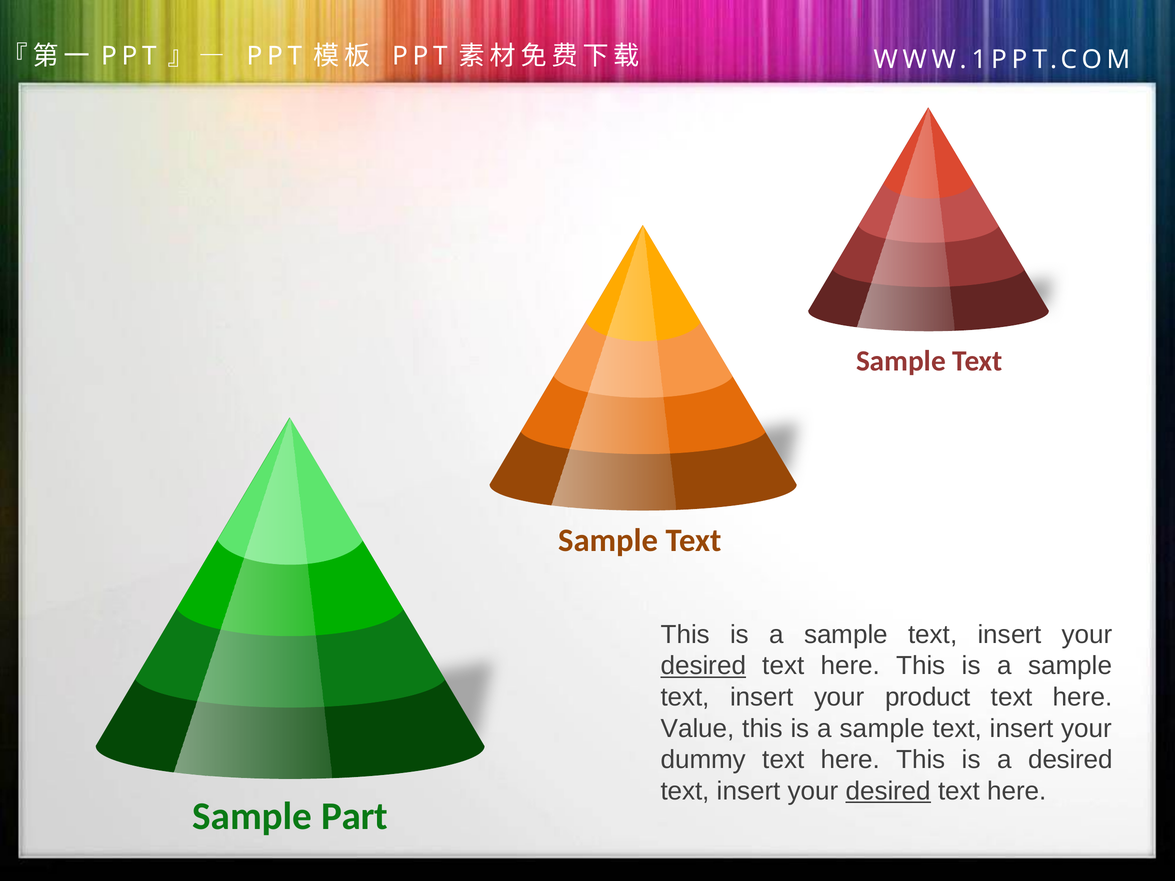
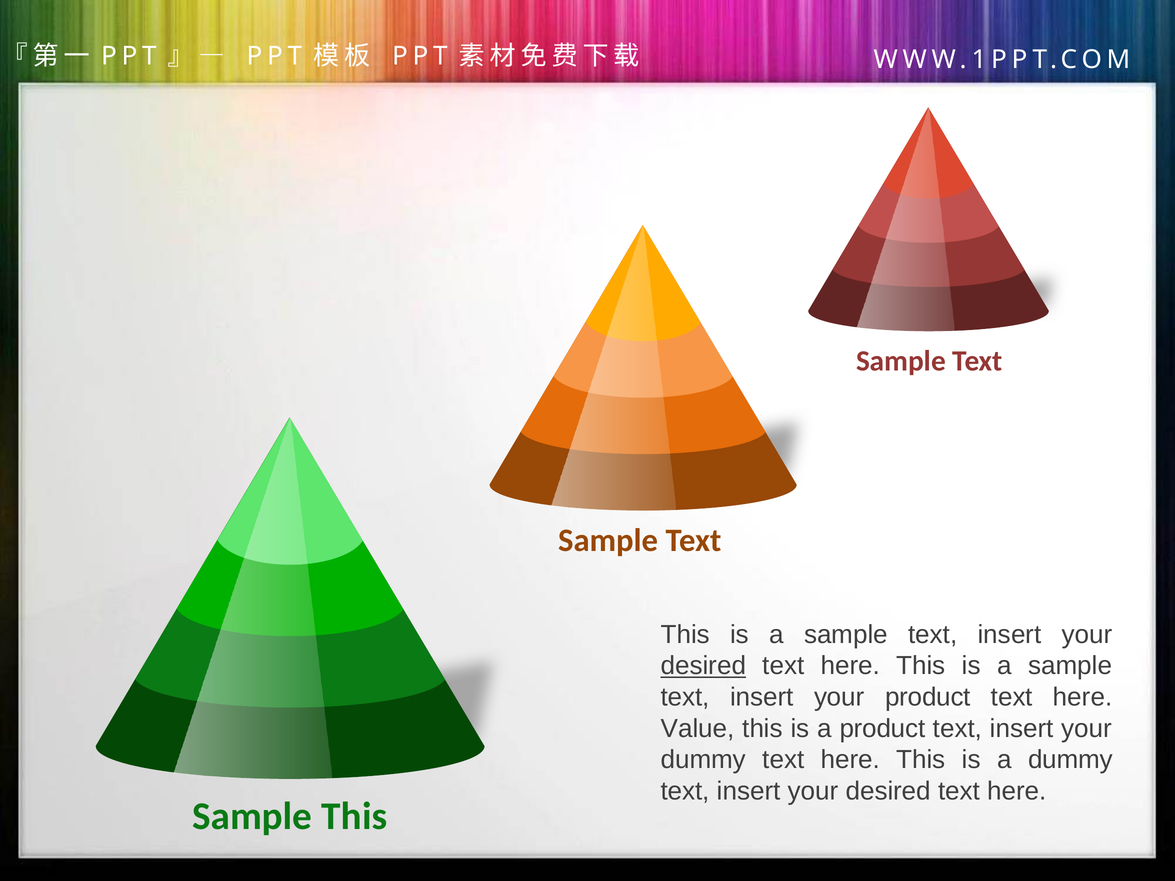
sample at (882, 729): sample -> product
a desired: desired -> dummy
desired at (888, 791) underline: present -> none
Sample Part: Part -> This
